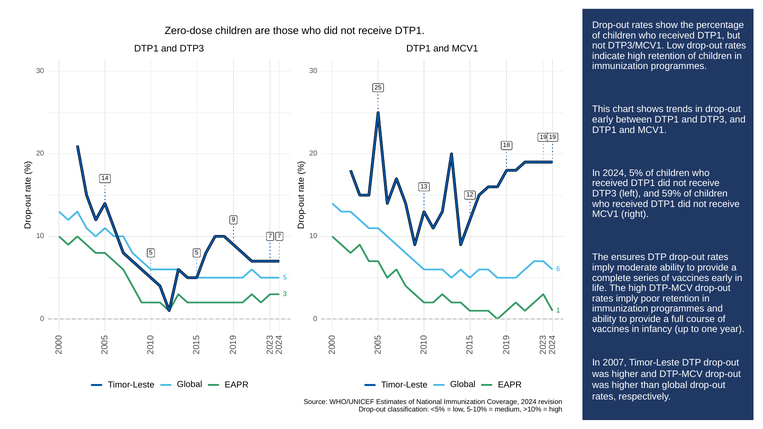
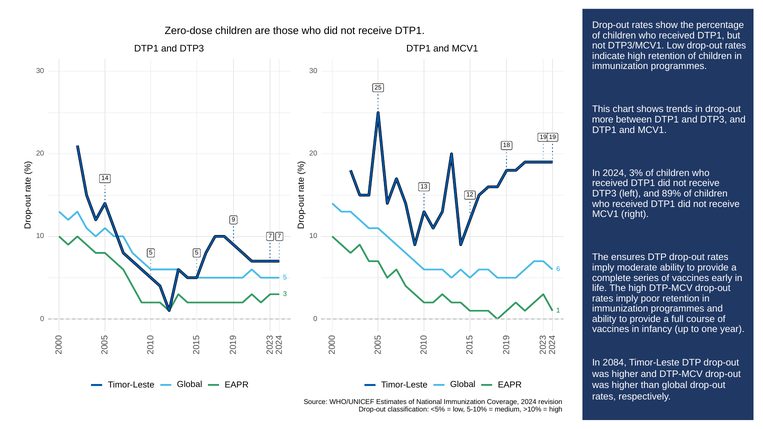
early at (603, 120): early -> more
5%: 5% -> 3%
59%: 59% -> 89%
2007: 2007 -> 2084
